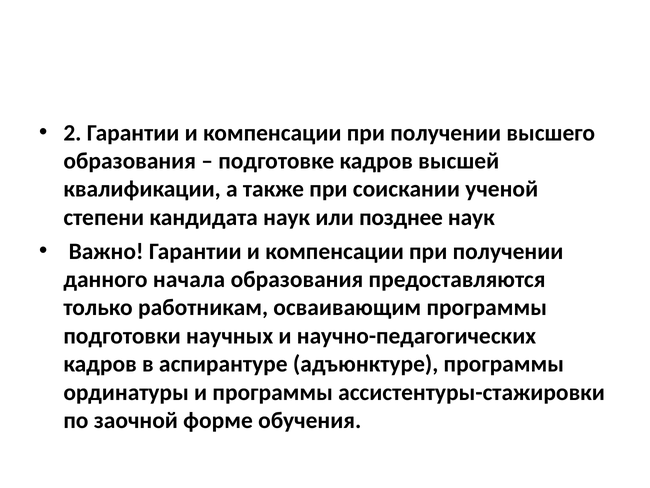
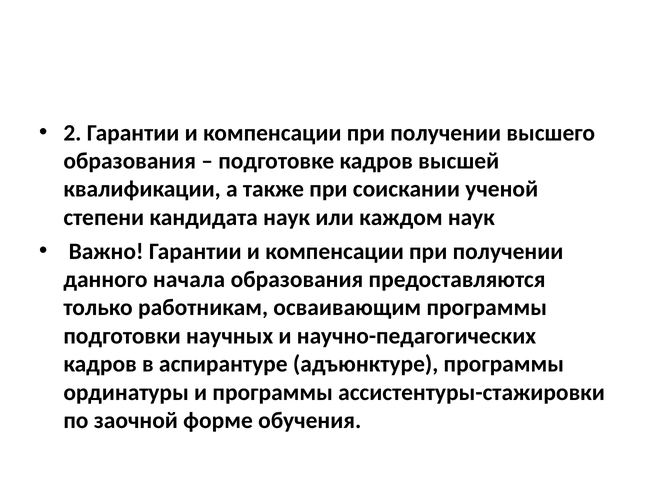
позднее: позднее -> каждом
